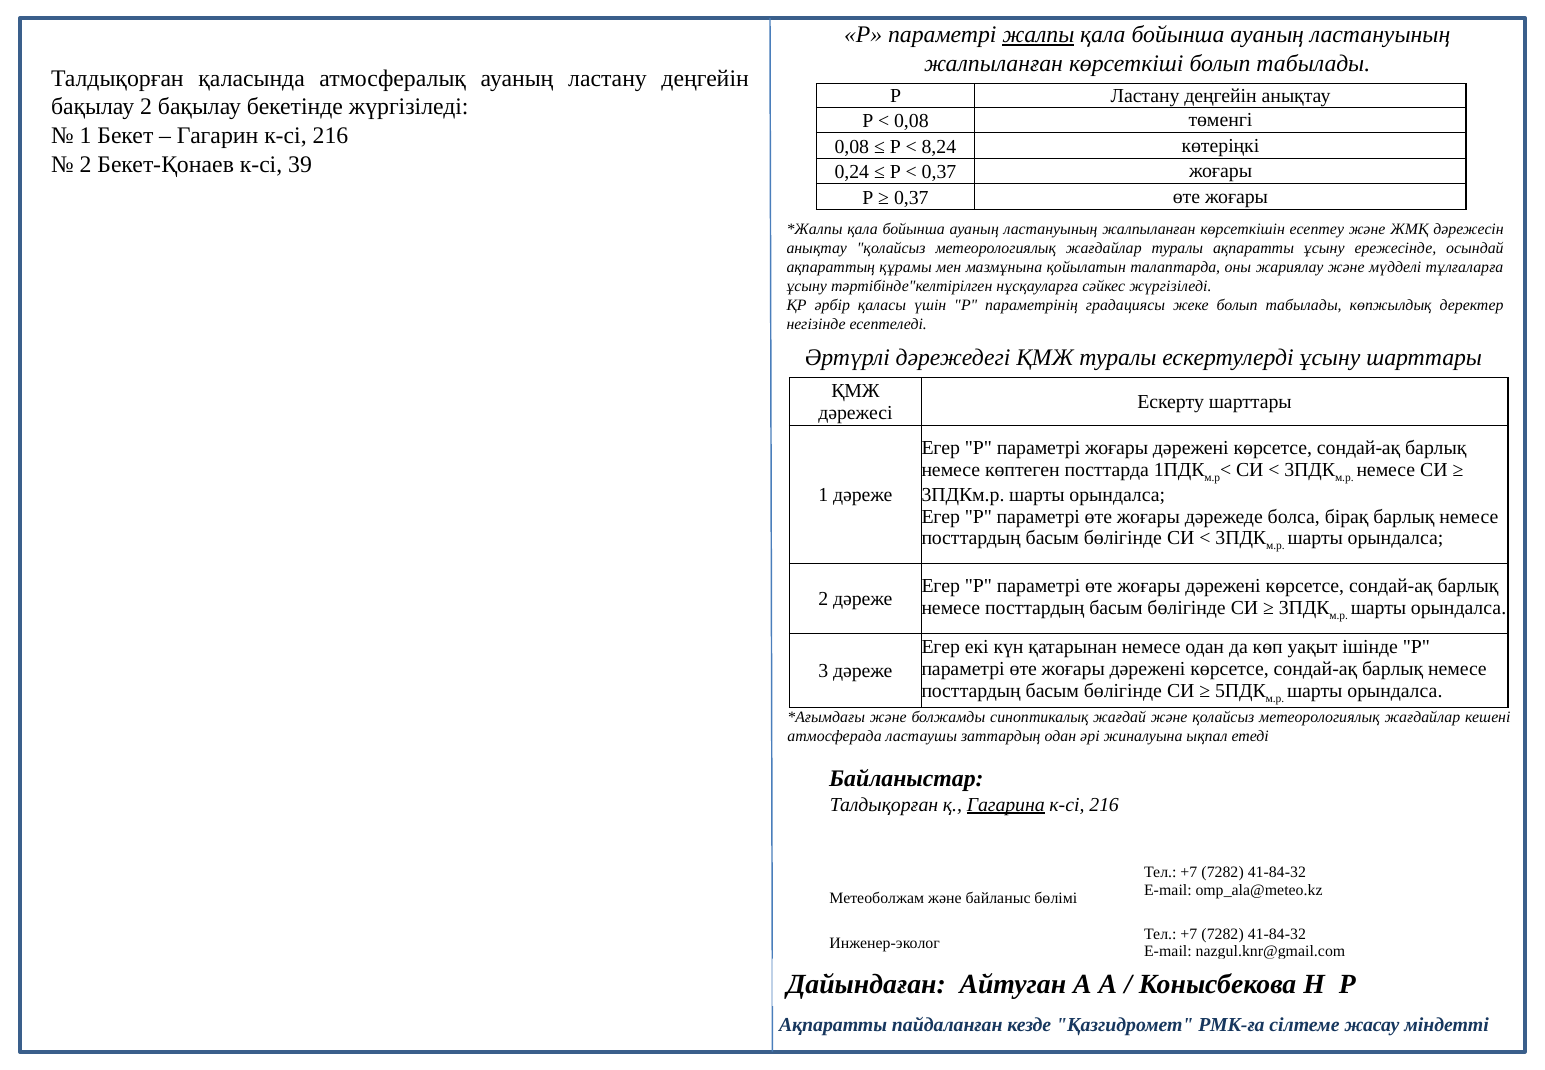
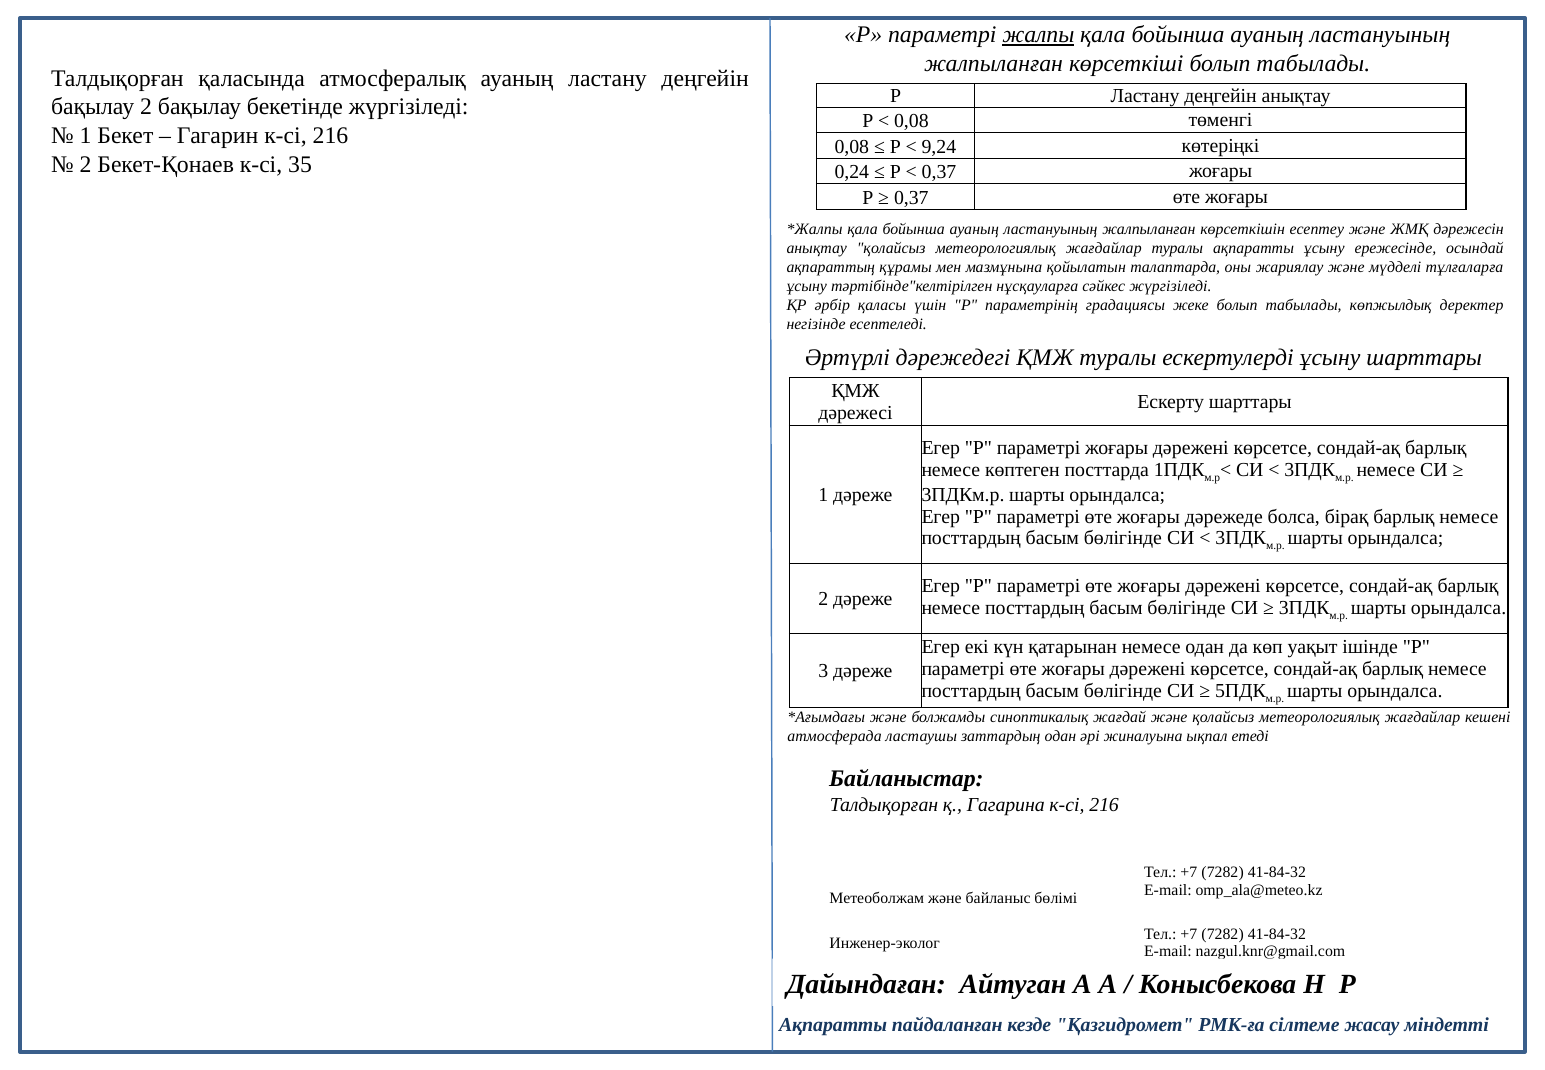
8,24: 8,24 -> 9,24
39: 39 -> 35
Гагарина underline: present -> none
